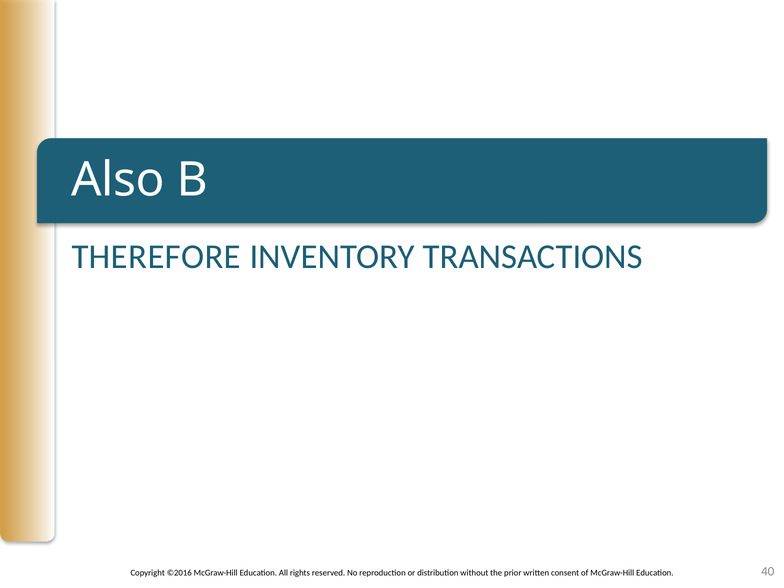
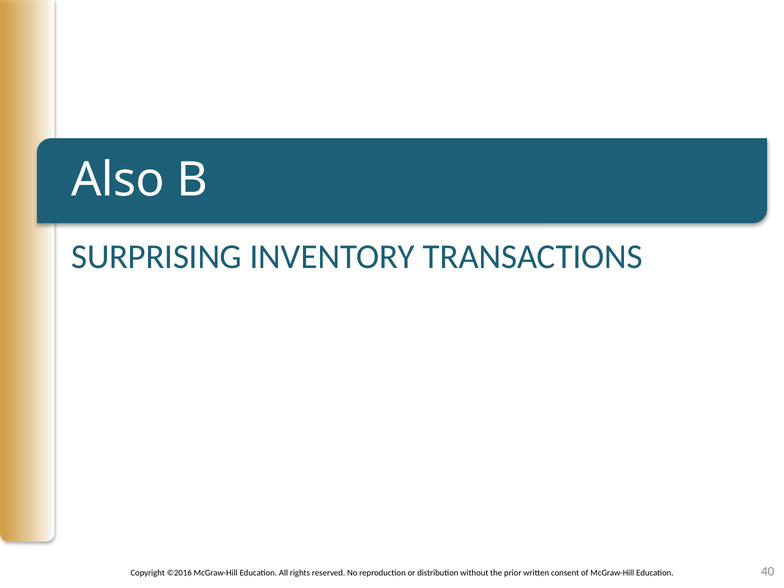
THEREFORE: THEREFORE -> SURPRISING
